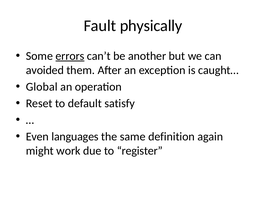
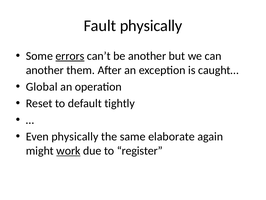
avoided at (45, 70): avoided -> another
satisfy: satisfy -> tightly
Even languages: languages -> physically
definition: definition -> elaborate
work underline: none -> present
